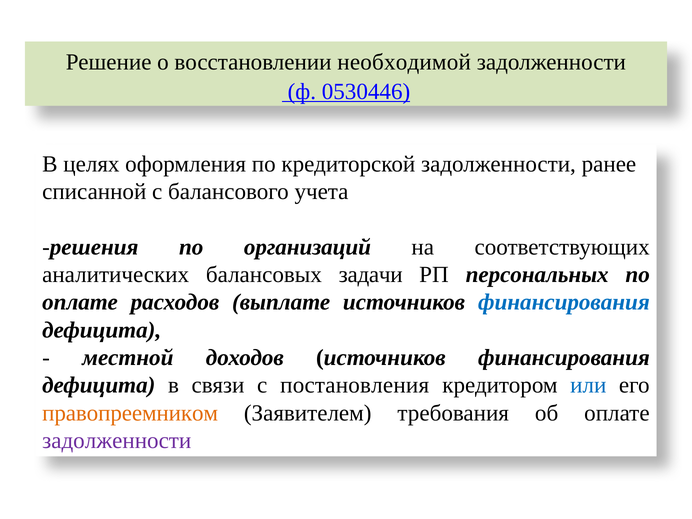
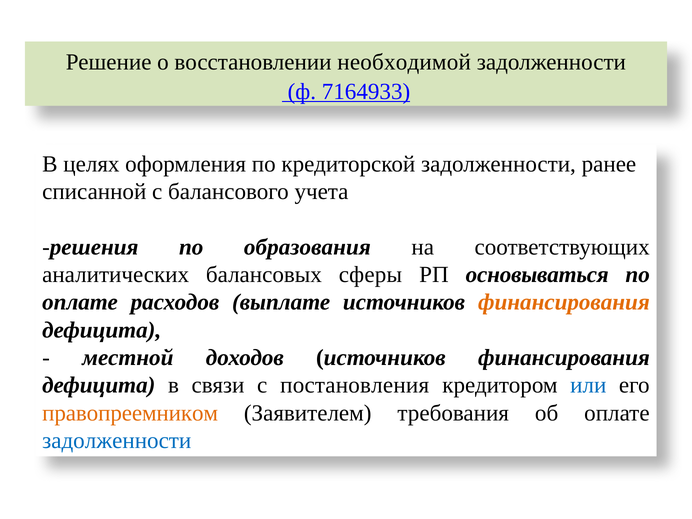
0530446: 0530446 -> 7164933
организаций: организаций -> образования
задачи: задачи -> сферы
персональных: персональных -> основываться
финансирования at (564, 302) colour: blue -> orange
задолженности at (117, 441) colour: purple -> blue
